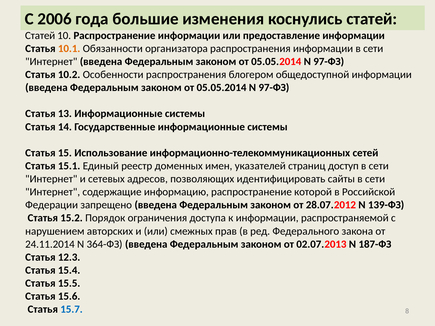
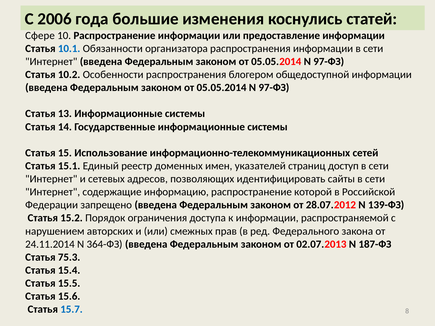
Статей at (40, 36): Статей -> Сфере
10.1 colour: orange -> blue
12.3: 12.3 -> 75.3
